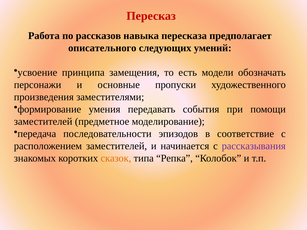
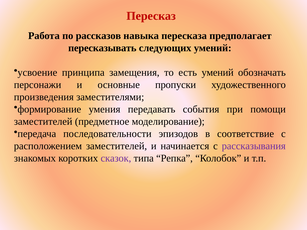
описательного: описательного -> пересказывать
есть модели: модели -> умений
сказок colour: orange -> purple
